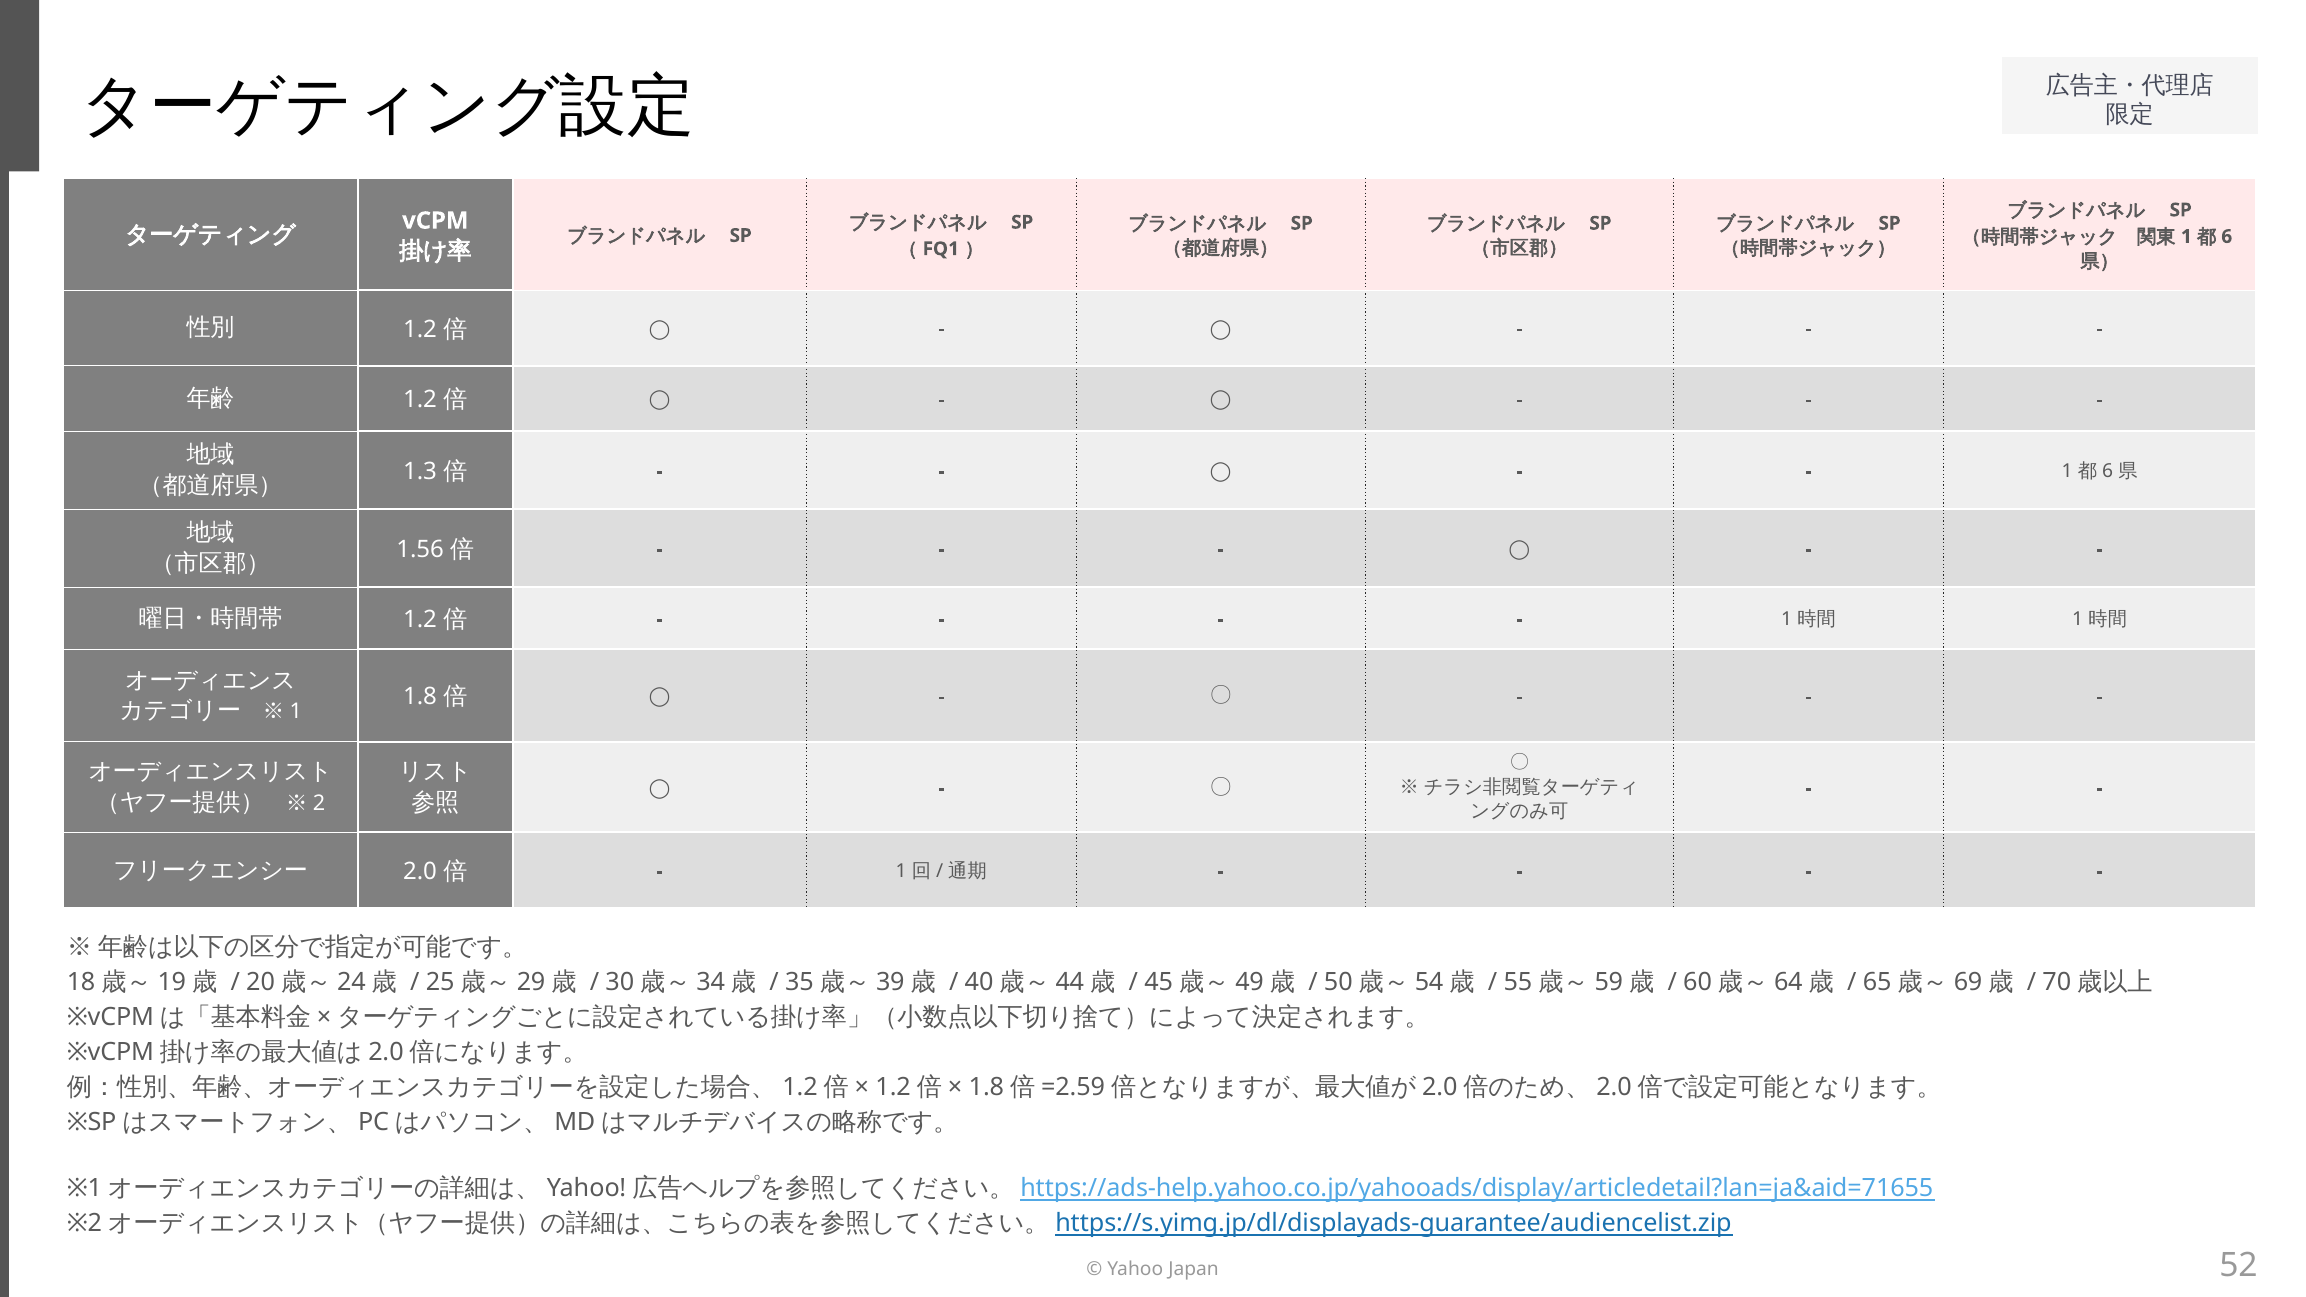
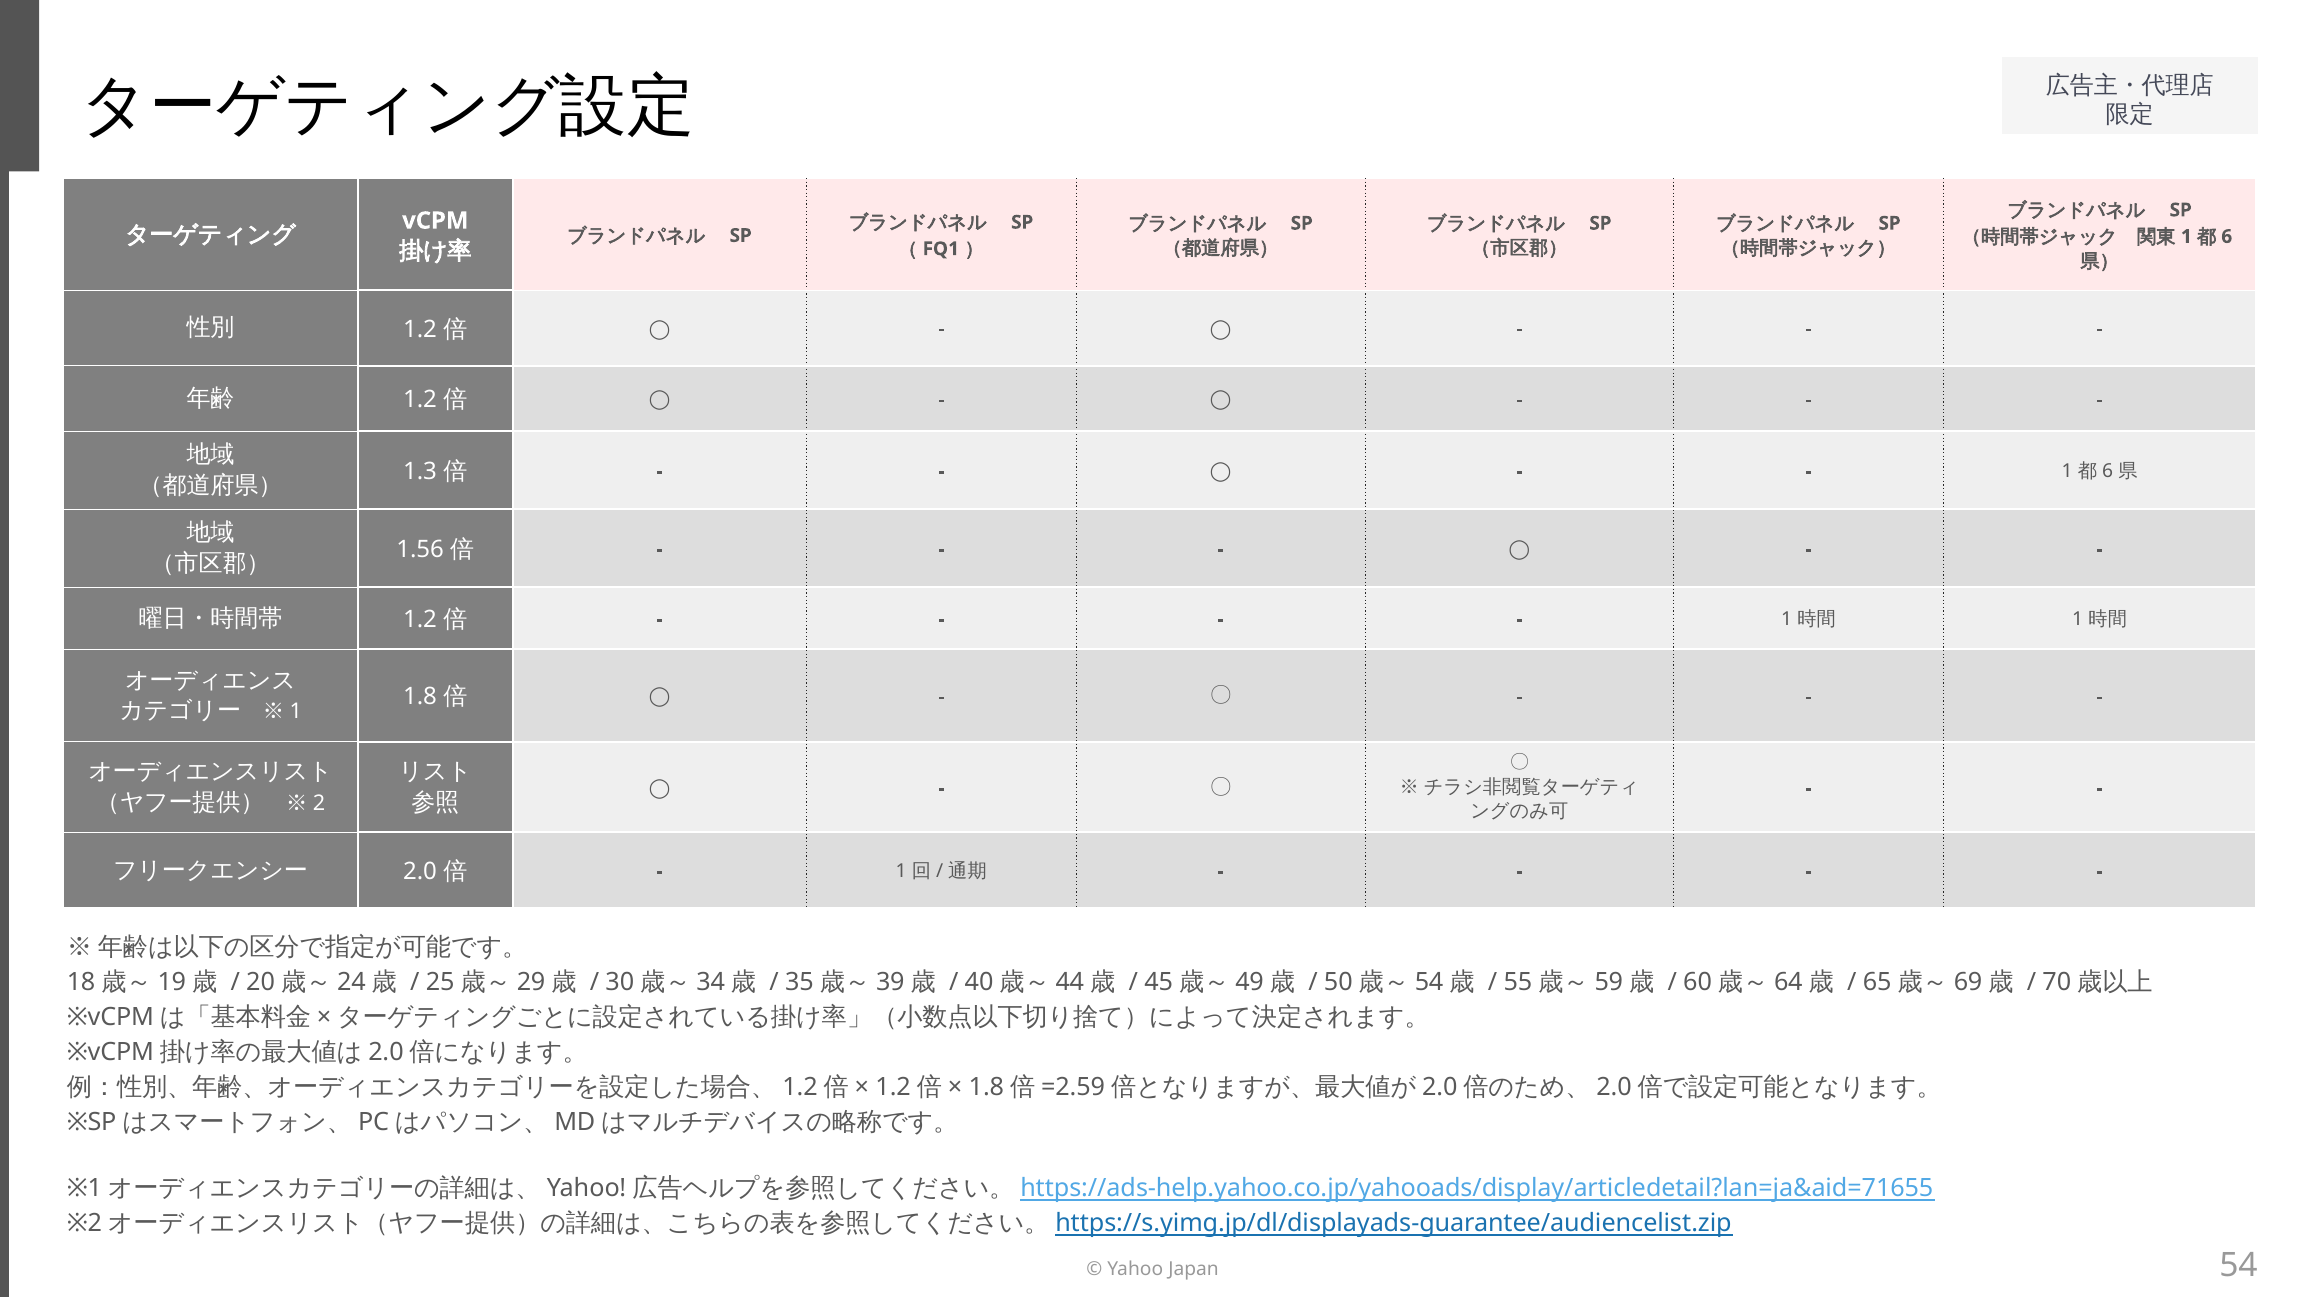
52: 52 -> 54
